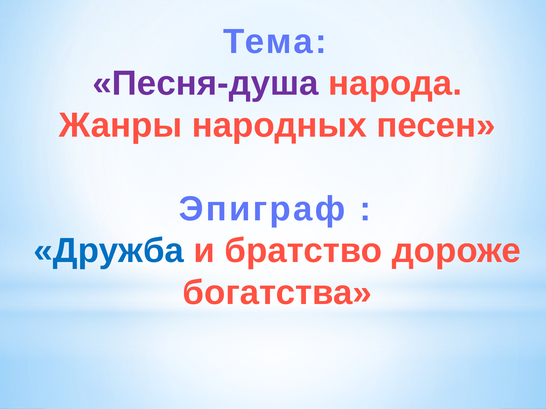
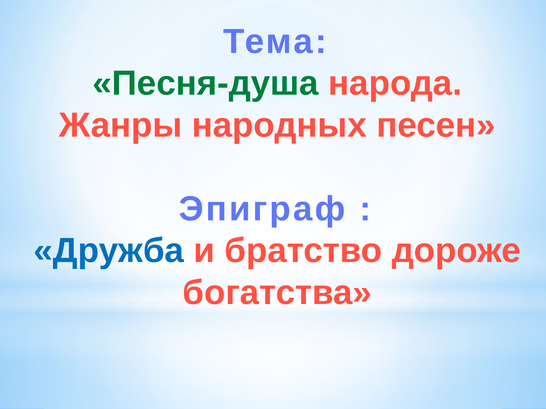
Песня-душа colour: purple -> green
